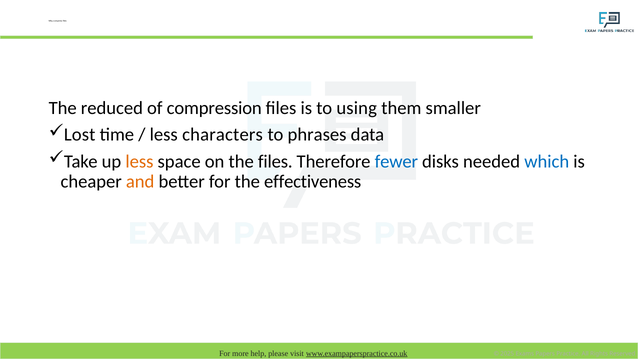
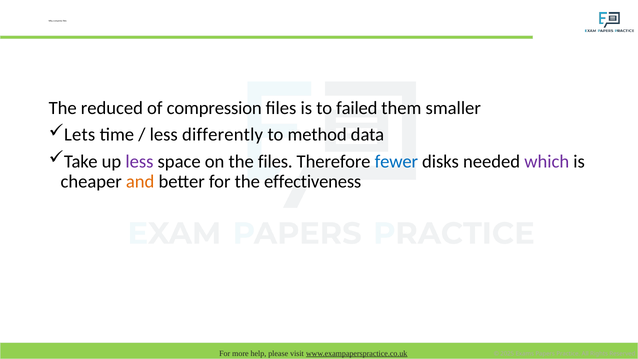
using: using -> failed
Lost: Lost -> Lets
characters: characters -> differently
phrases: phrases -> method
less at (139, 161) colour: orange -> purple
which colour: blue -> purple
